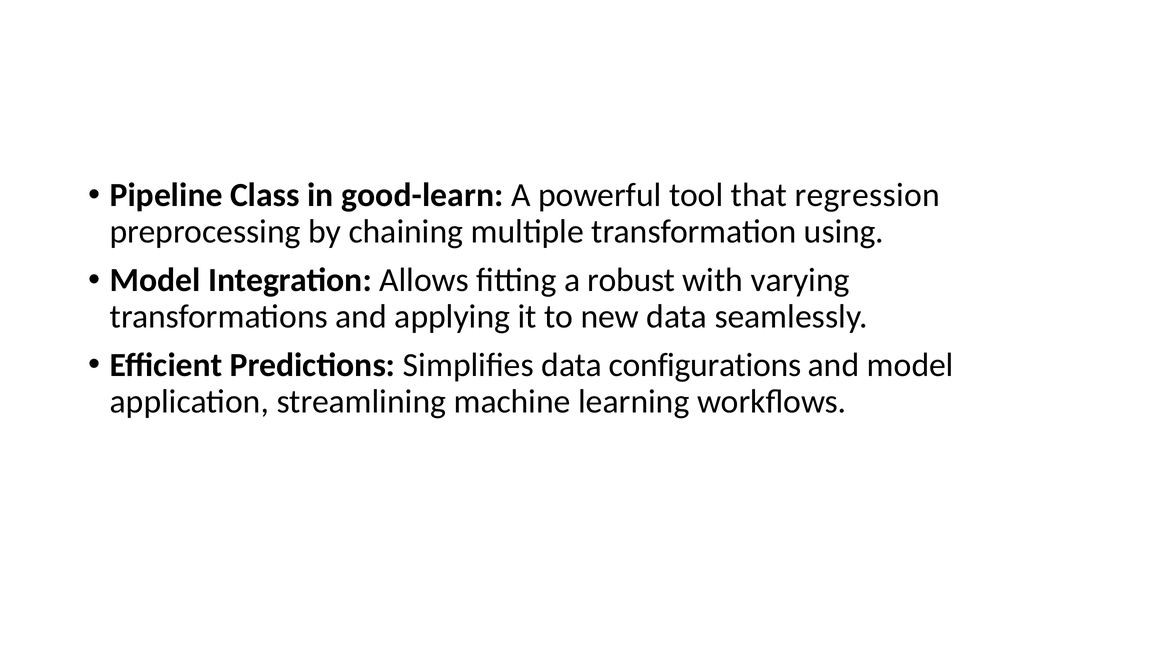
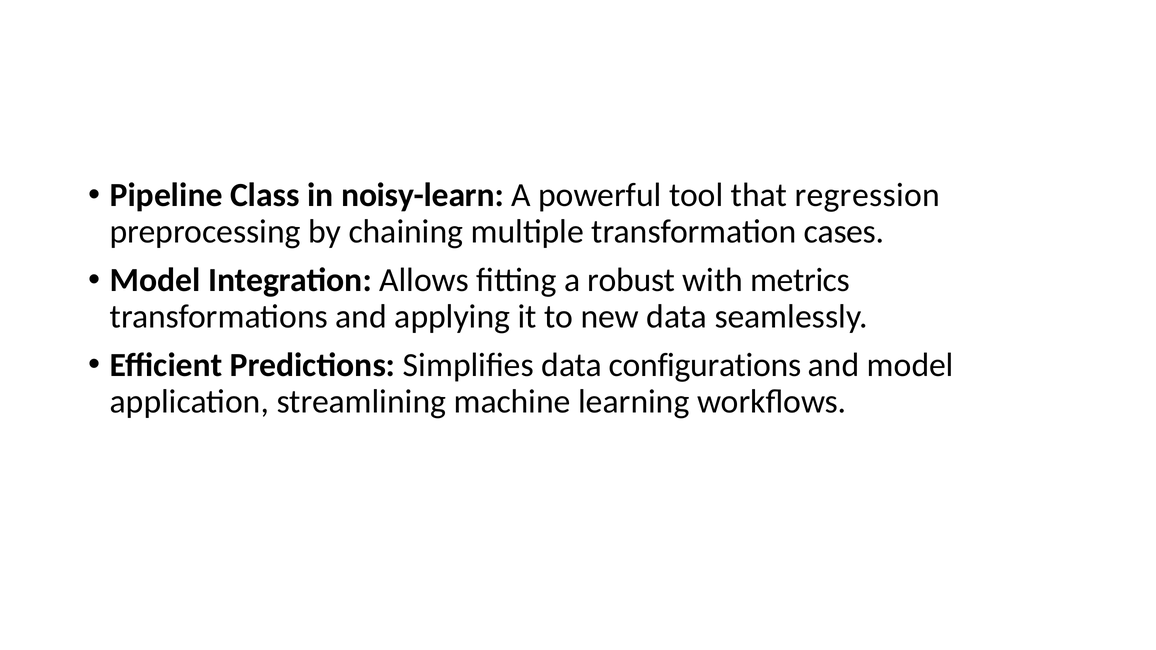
good-learn: good-learn -> noisy-learn
using: using -> cases
varying: varying -> metrics
